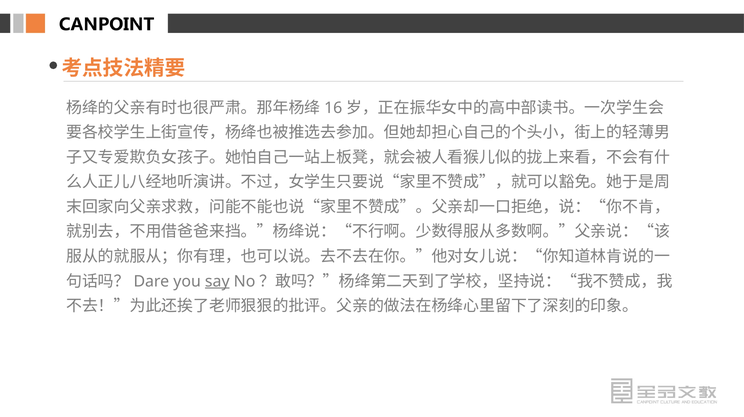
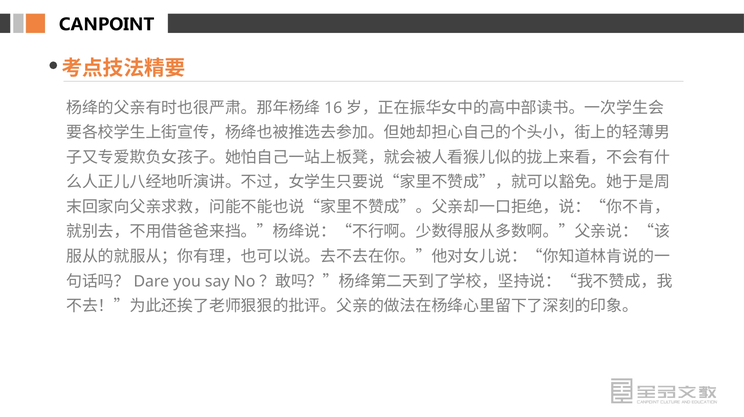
say underline: present -> none
